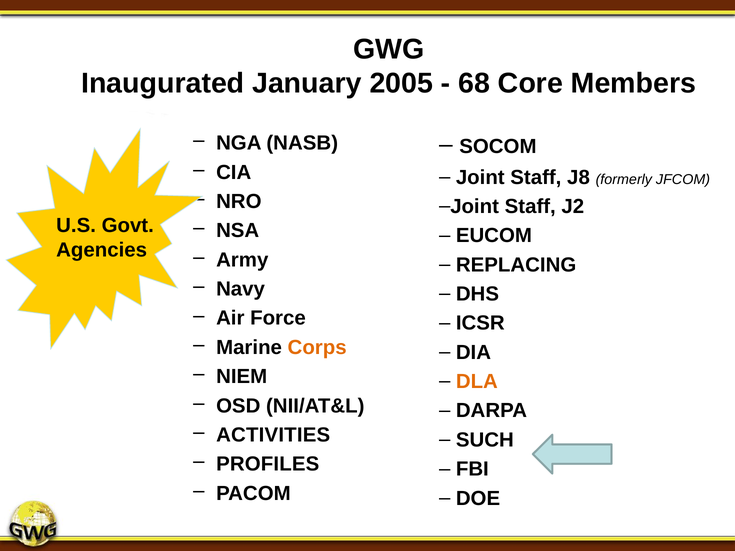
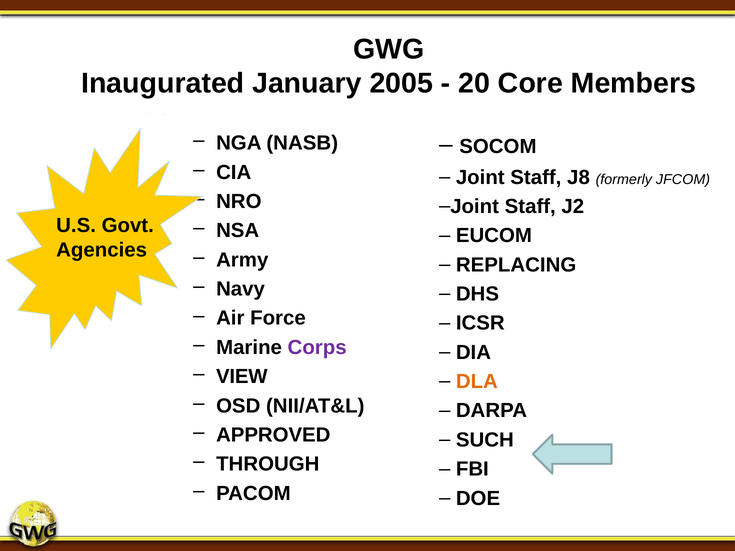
68: 68 -> 20
Corps colour: orange -> purple
NIEM: NIEM -> VIEW
ACTIVITIES: ACTIVITIES -> APPROVED
PROFILES: PROFILES -> THROUGH
